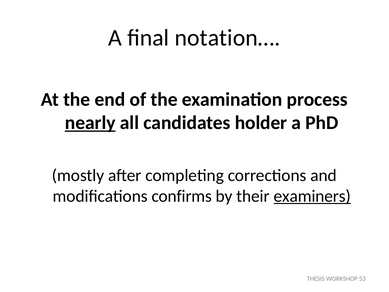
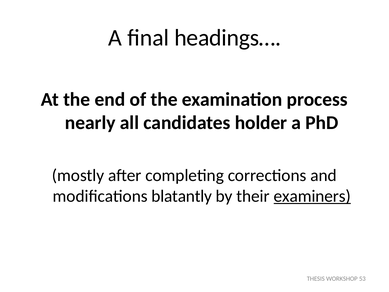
notation…: notation… -> headings…
nearly underline: present -> none
confirms: confirms -> blatantly
